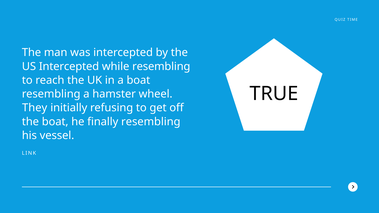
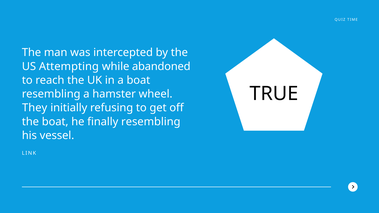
US Intercepted: Intercepted -> Attempting
while resembling: resembling -> abandoned
